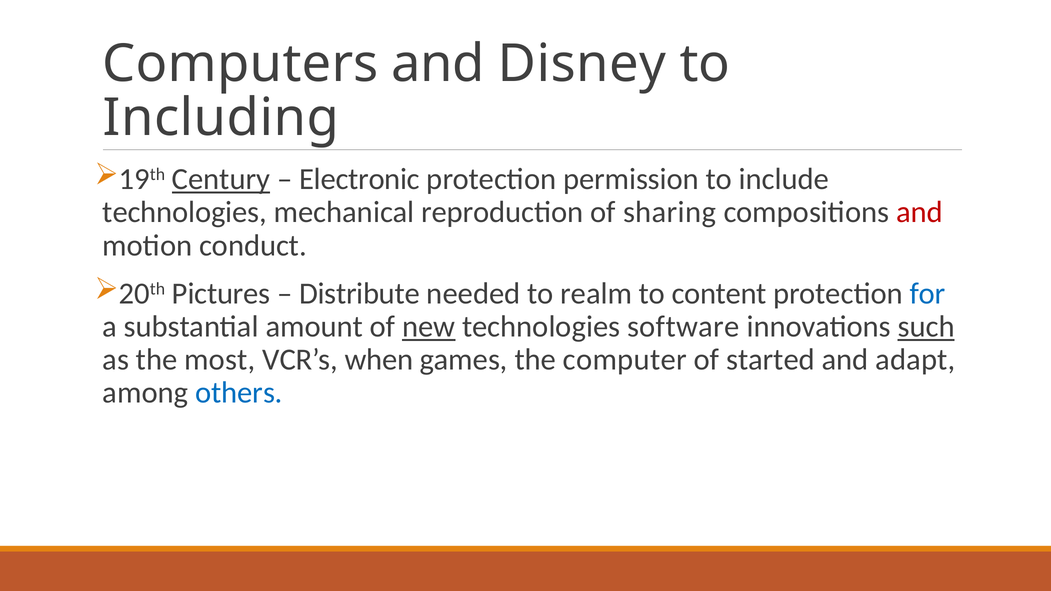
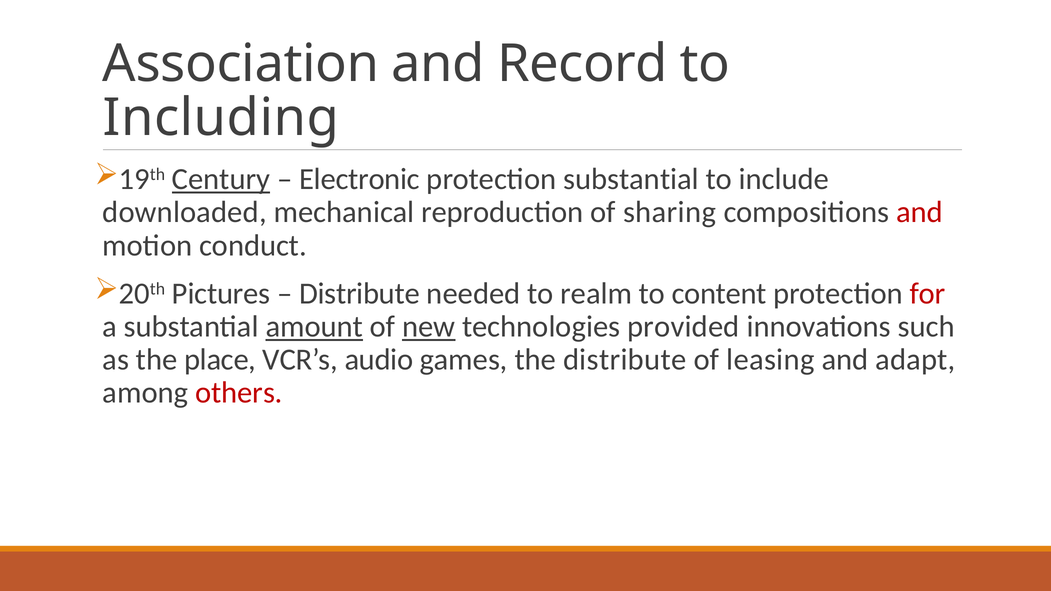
Computers: Computers -> Association
Disney: Disney -> Record
protection permission: permission -> substantial
technologies at (185, 212): technologies -> downloaded
for colour: blue -> red
amount underline: none -> present
software: software -> provided
such underline: present -> none
most: most -> place
when: when -> audio
the computer: computer -> distribute
started: started -> leasing
others colour: blue -> red
